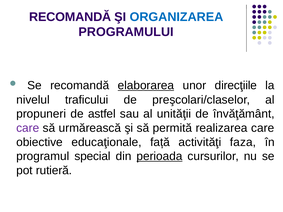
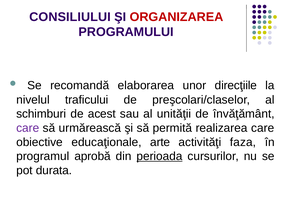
RECOMANDĂ at (70, 17): RECOMANDĂ -> CONSILIULUI
ORGANIZAREA colour: blue -> red
elaborarea underline: present -> none
propuneri: propuneri -> schimburi
astfel: astfel -> acest
față: față -> arte
special: special -> aprobă
rutieră: rutieră -> durata
